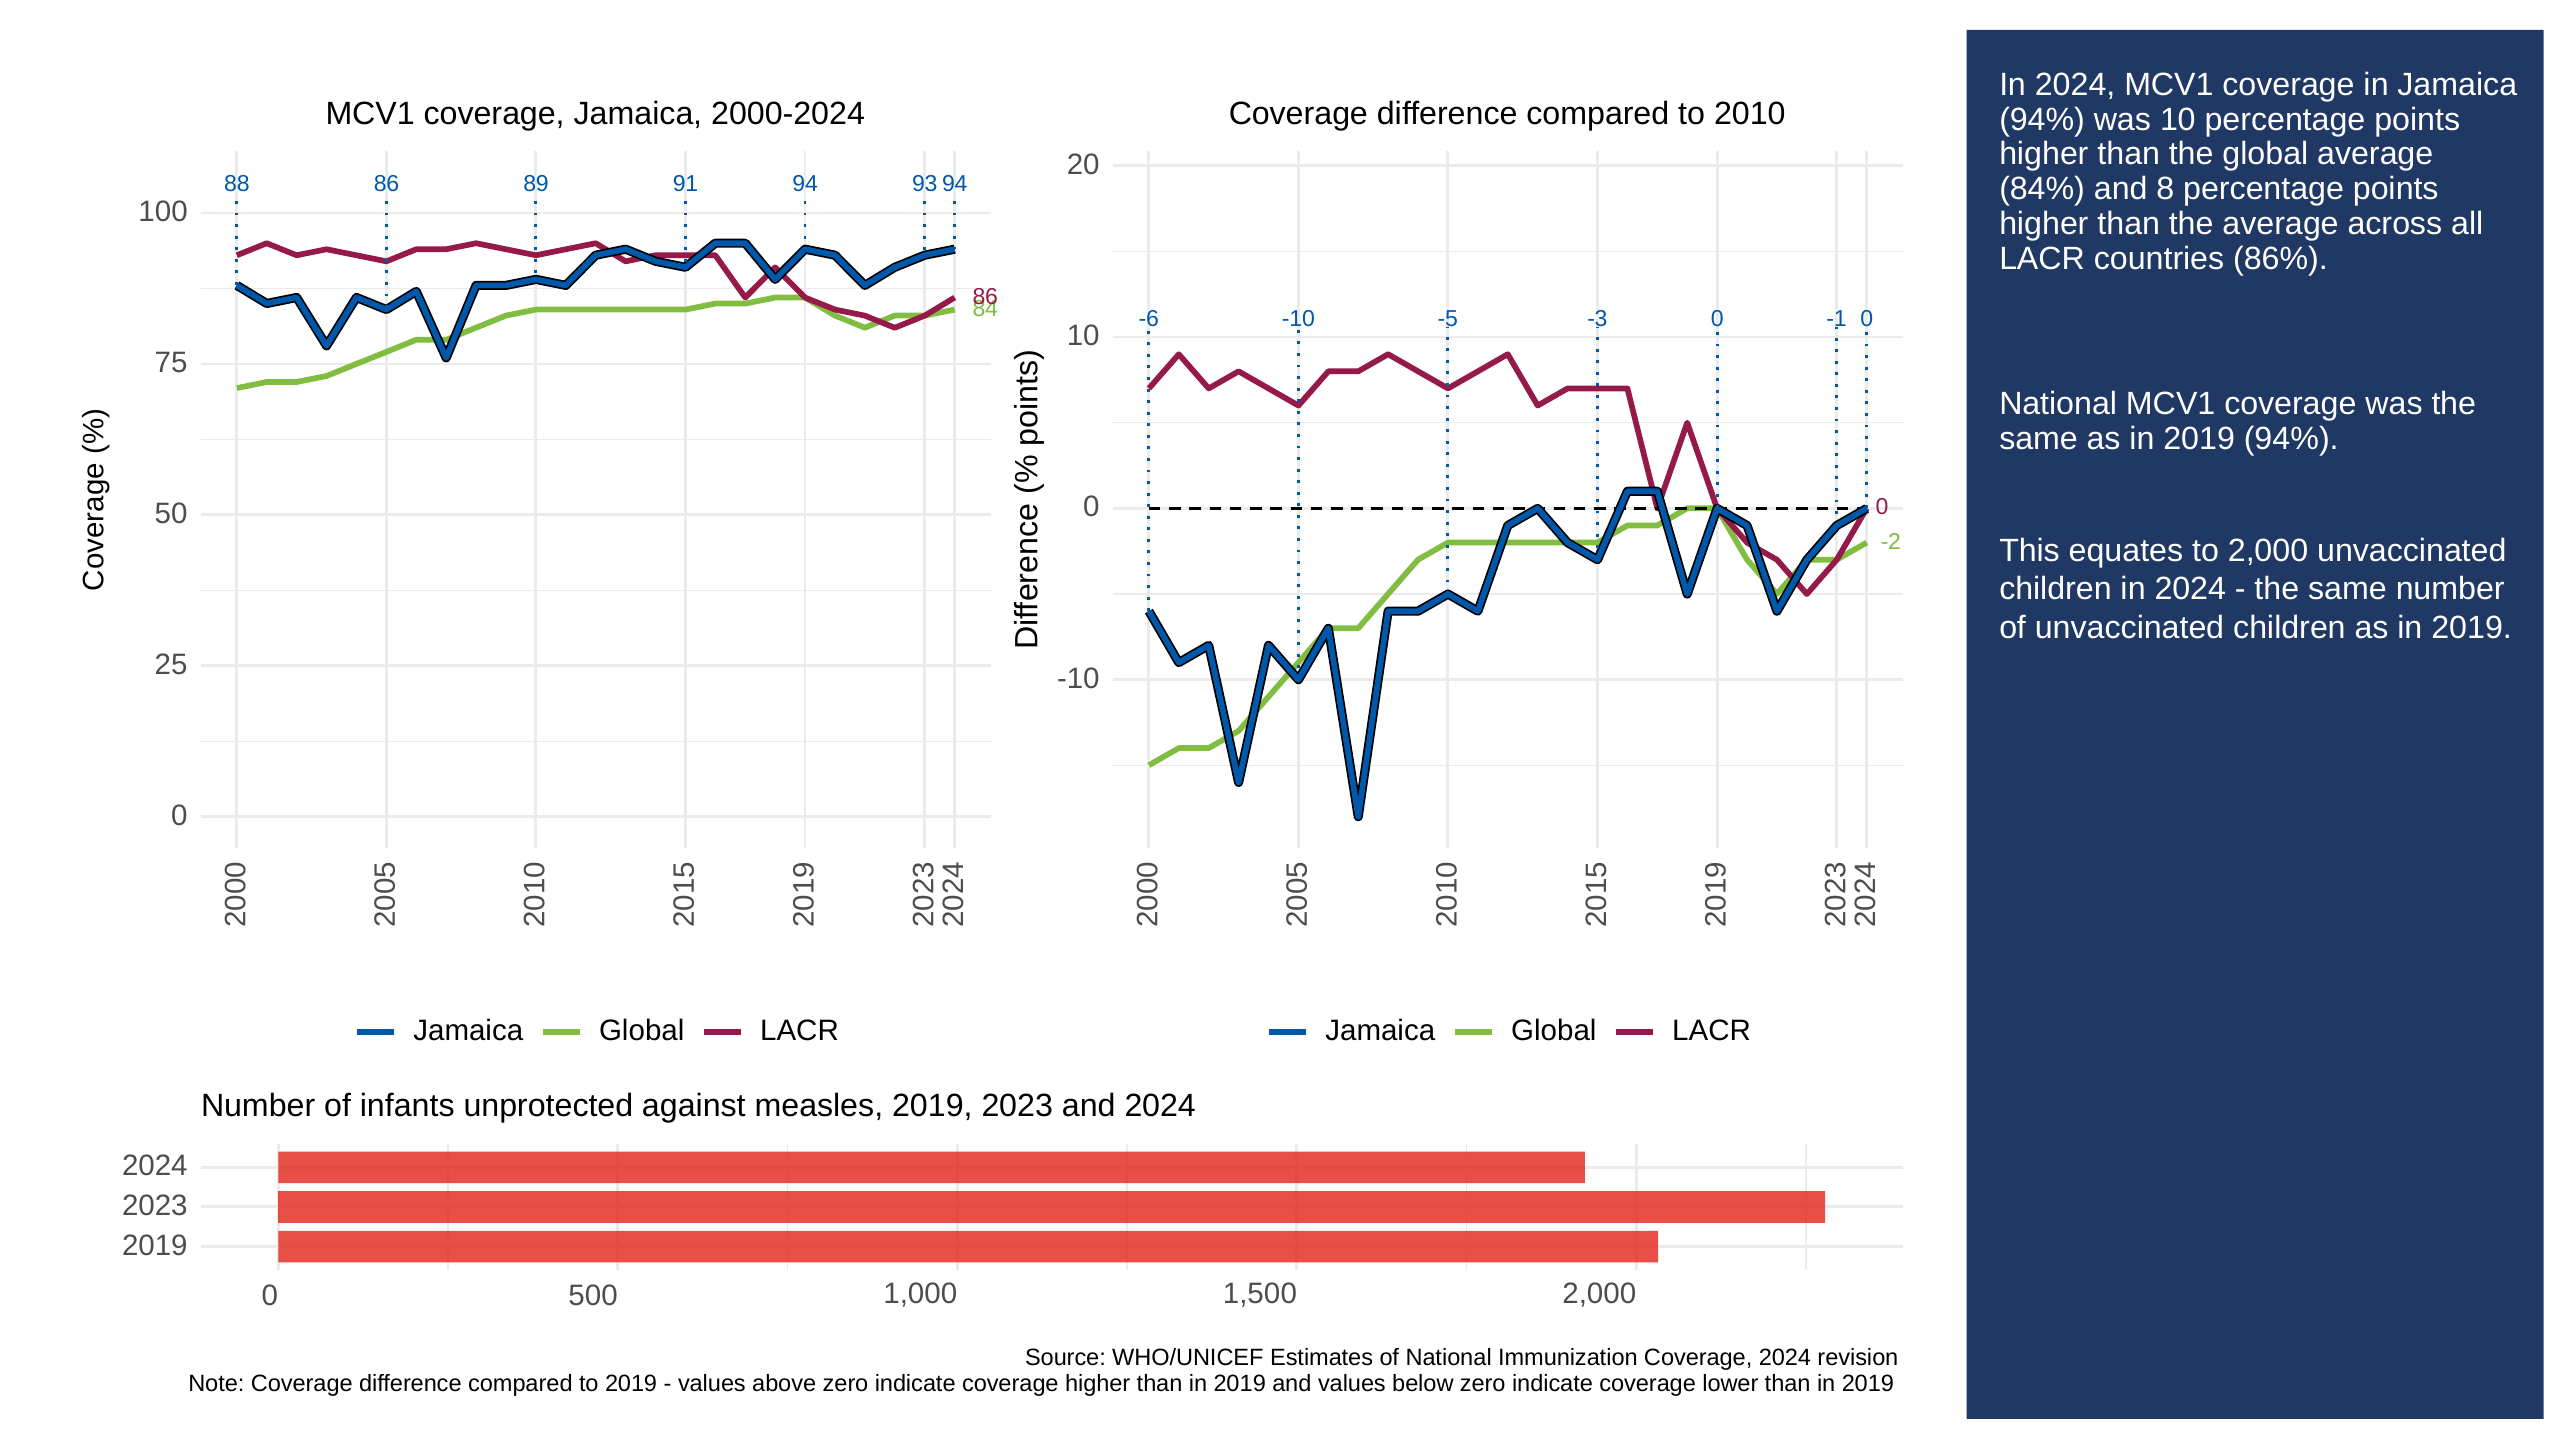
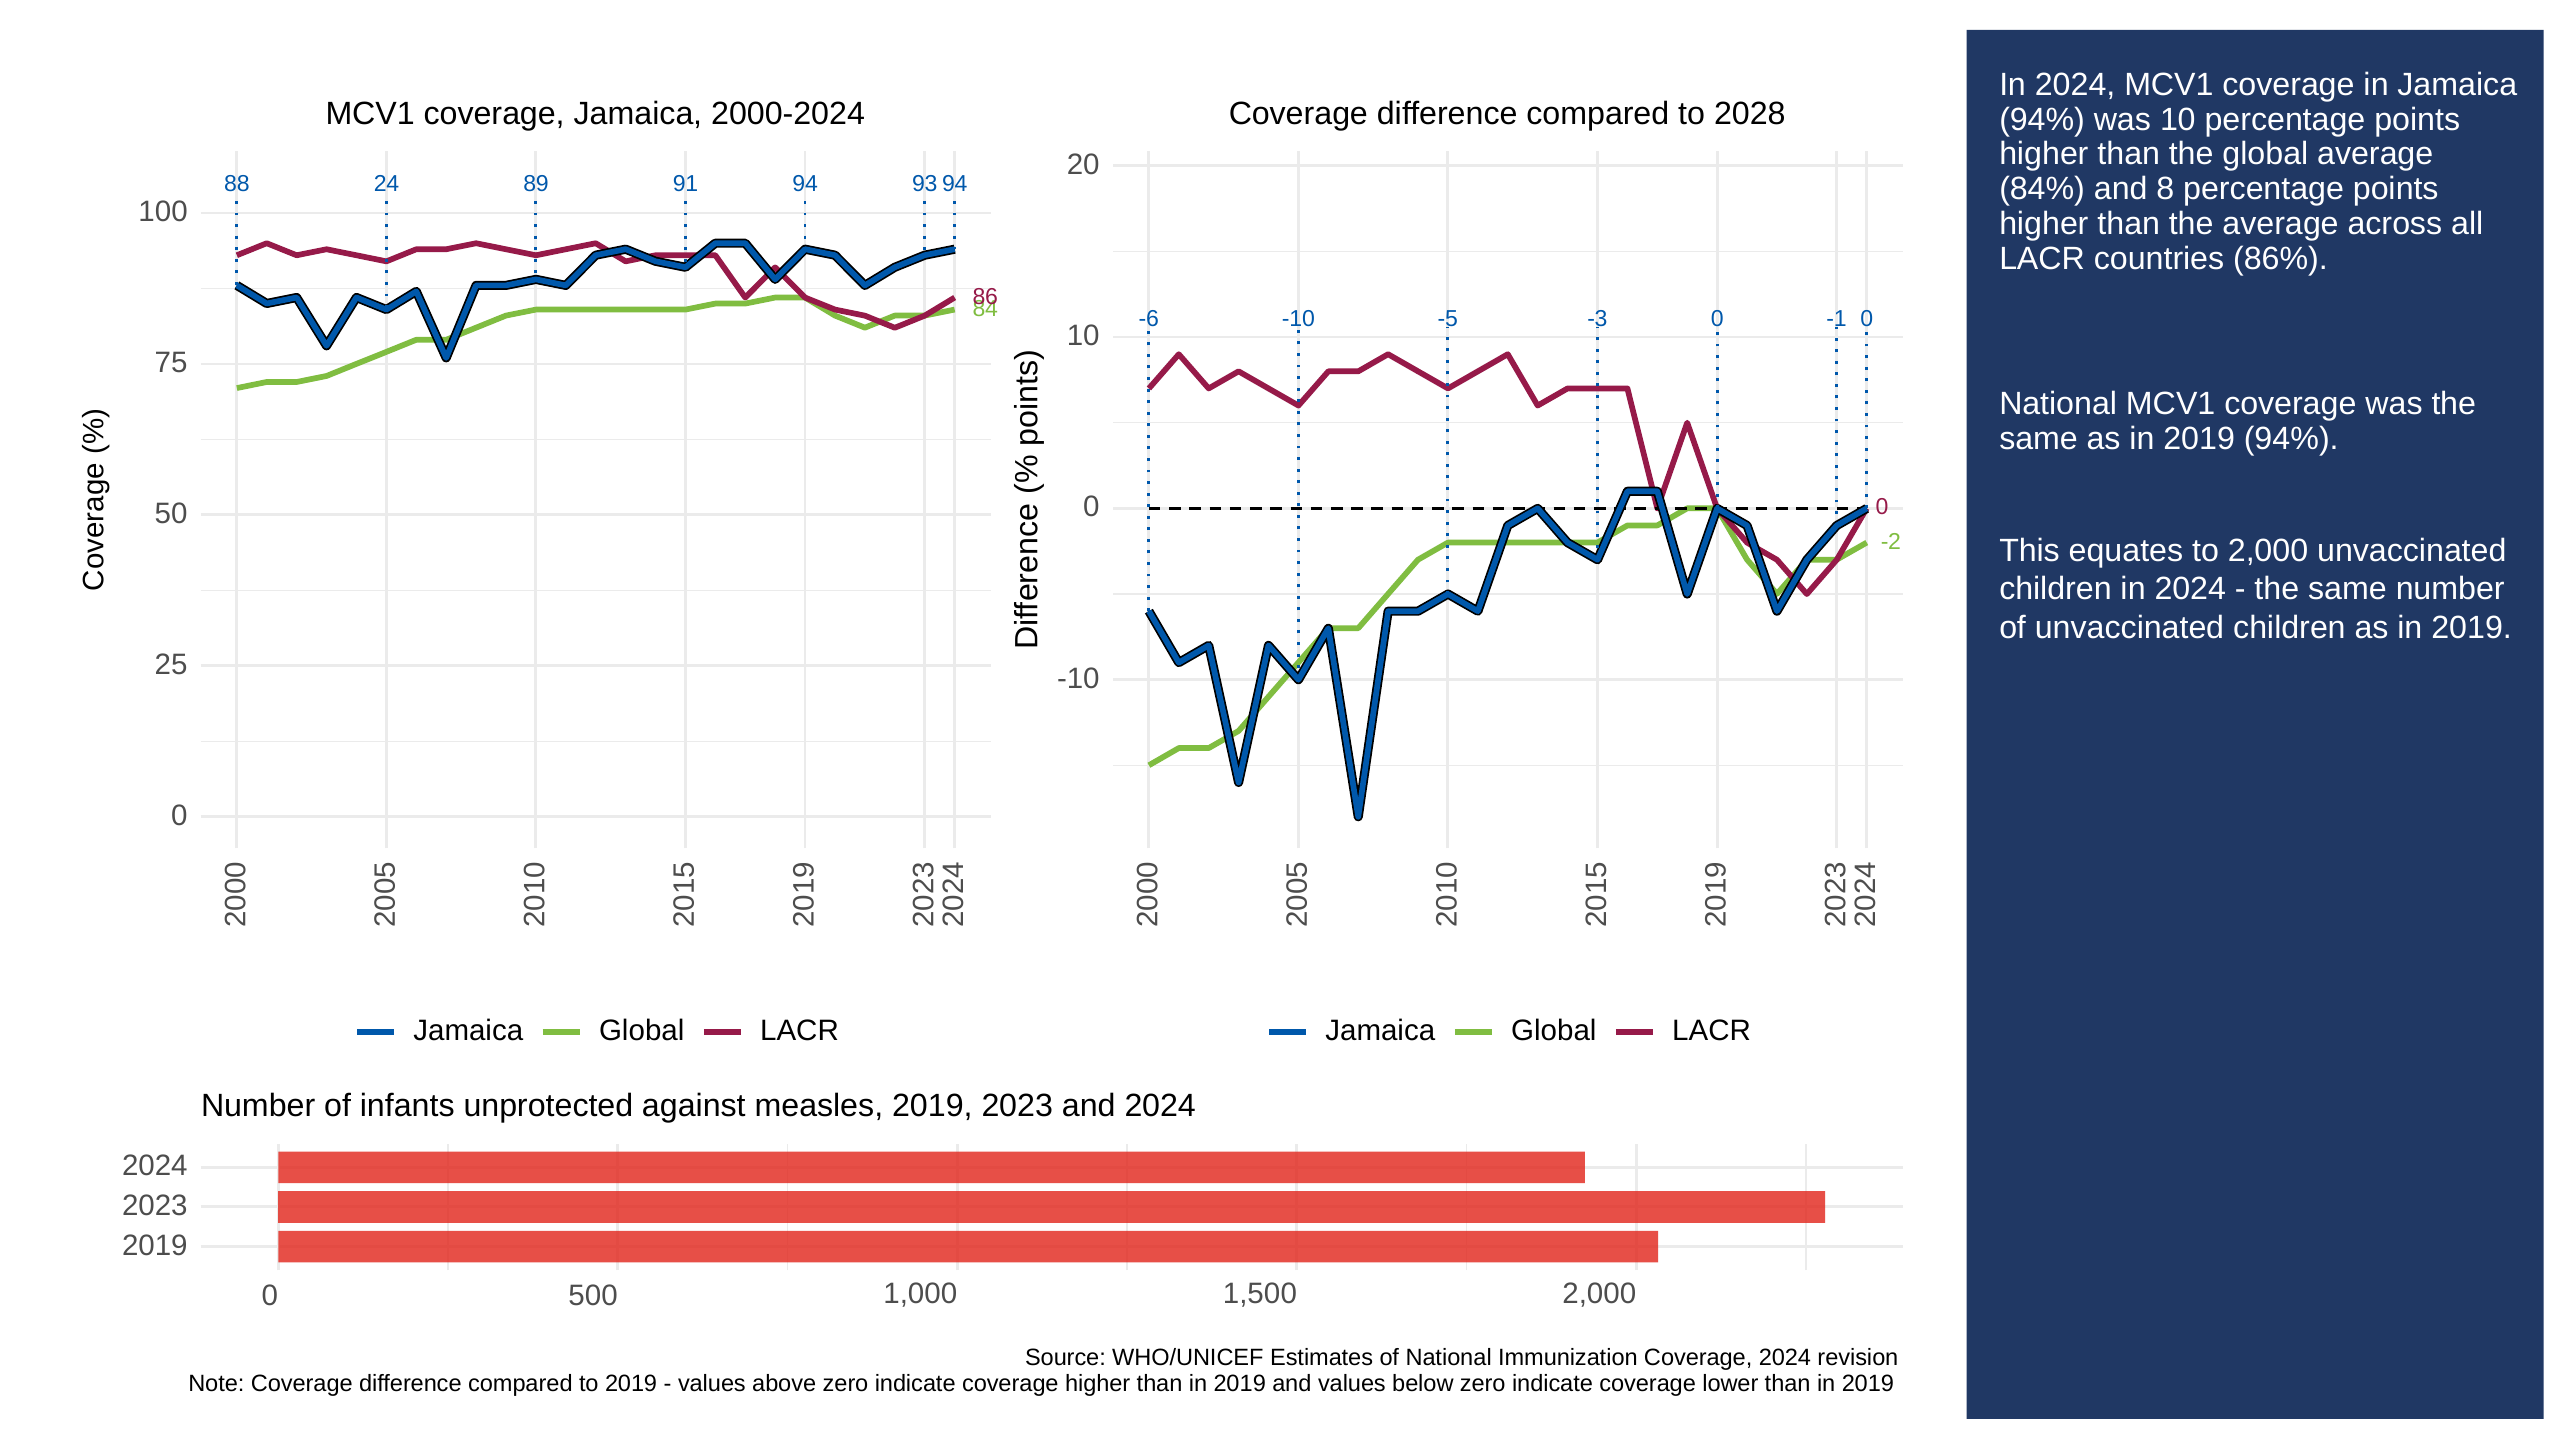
2010: 2010 -> 2028
88 86: 86 -> 24
